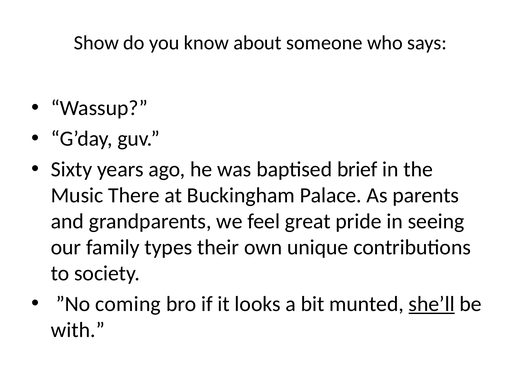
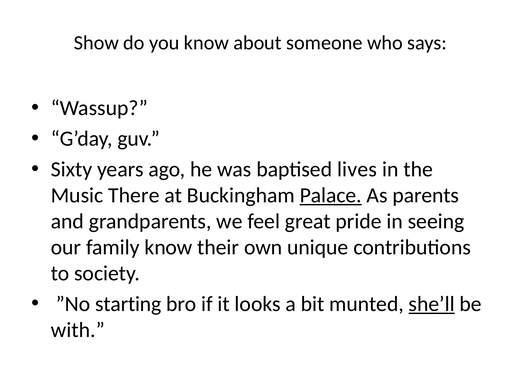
brief: brief -> lives
Palace underline: none -> present
family types: types -> know
coming: coming -> starting
